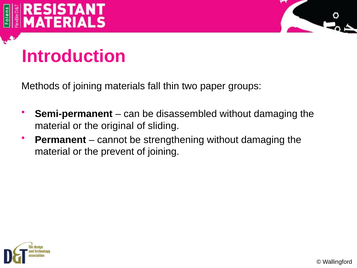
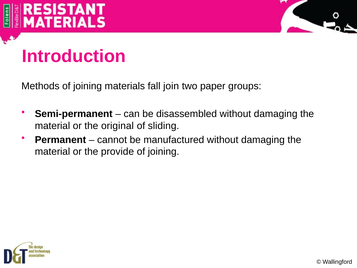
thin: thin -> join
strengthening: strengthening -> manufactured
prevent: prevent -> provide
